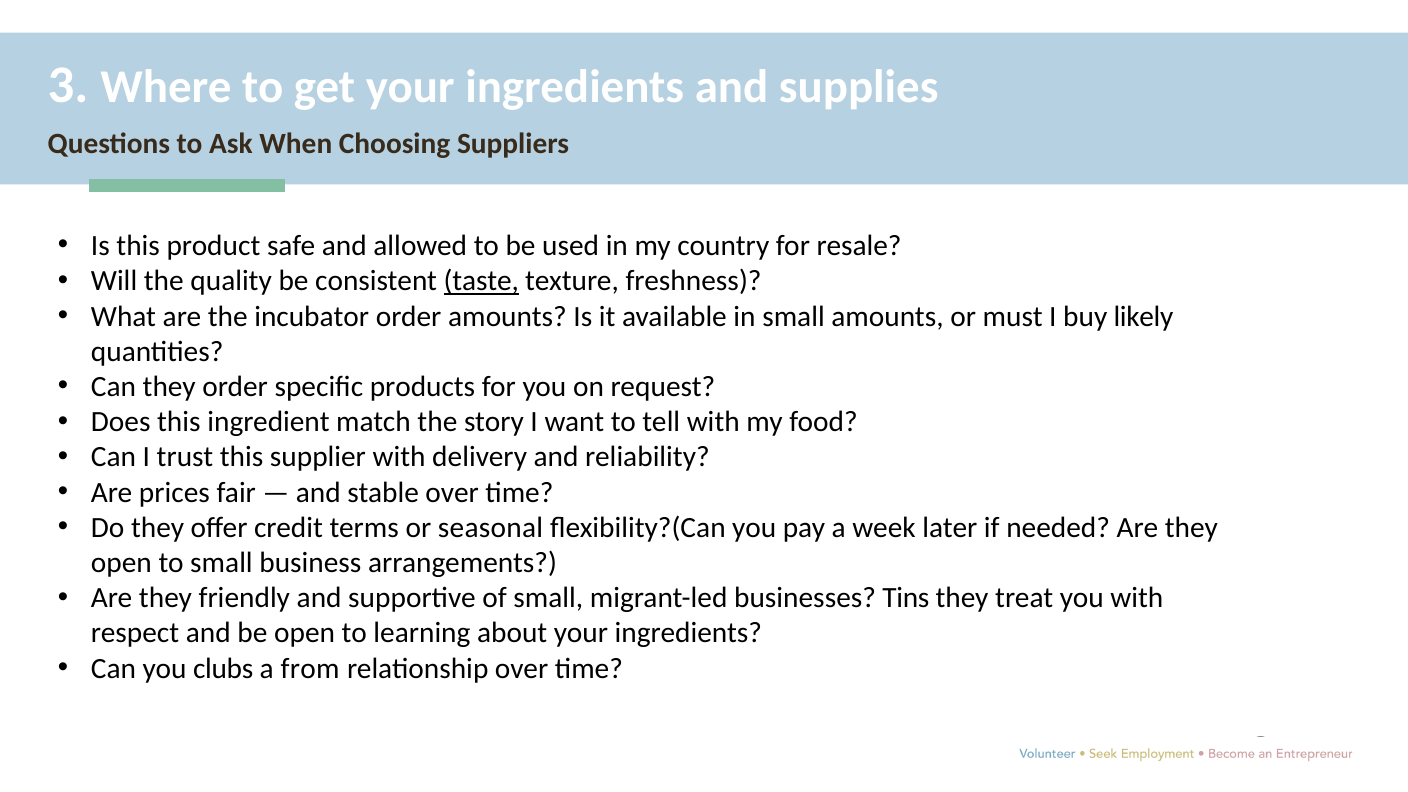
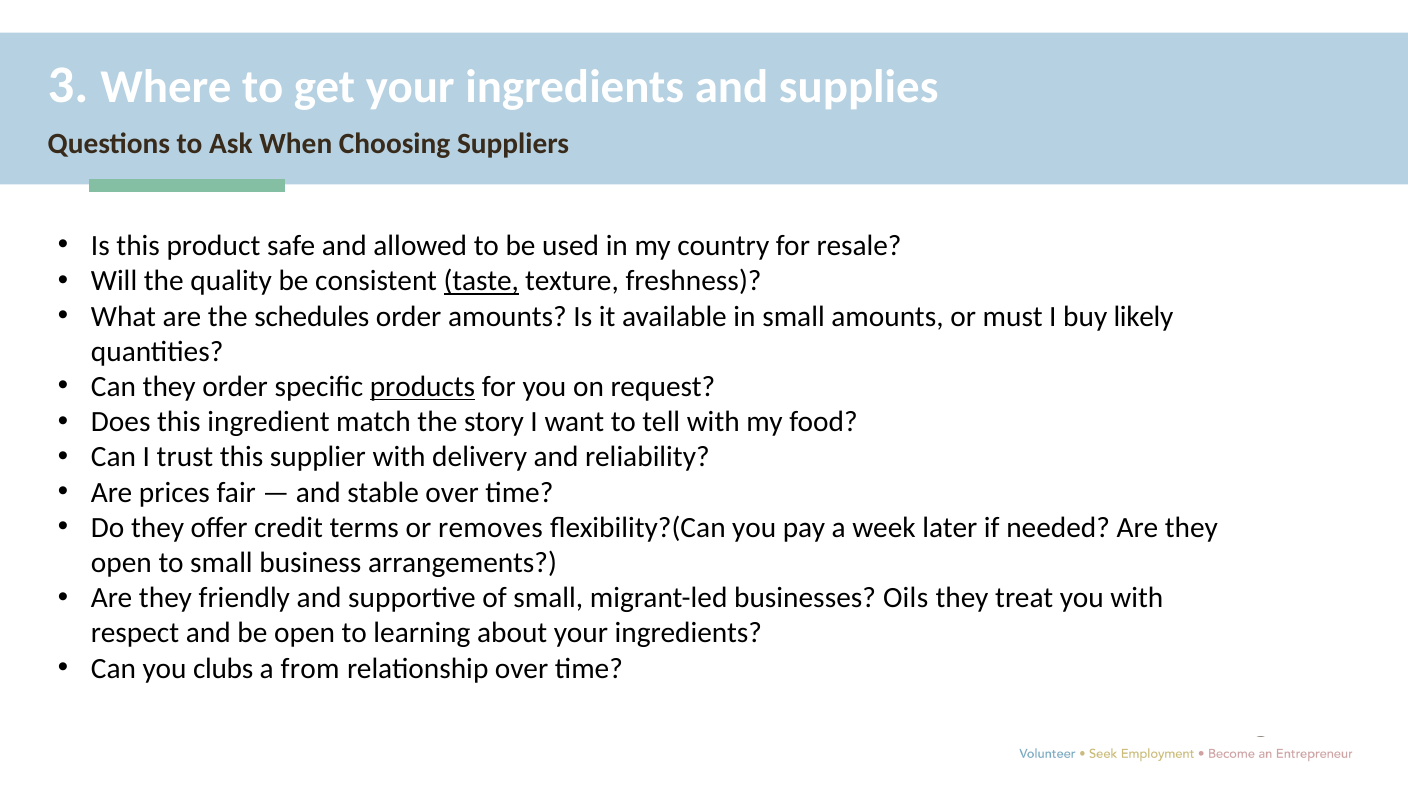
incubator: incubator -> schedules
products underline: none -> present
seasonal: seasonal -> removes
Tins: Tins -> Oils
